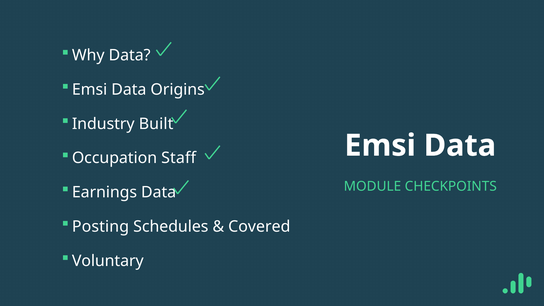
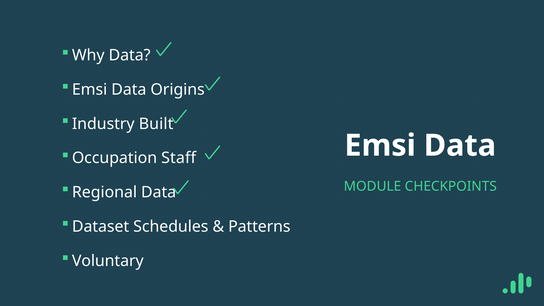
Earnings: Earnings -> Regional
Posting: Posting -> Dataset
Covered: Covered -> Patterns
